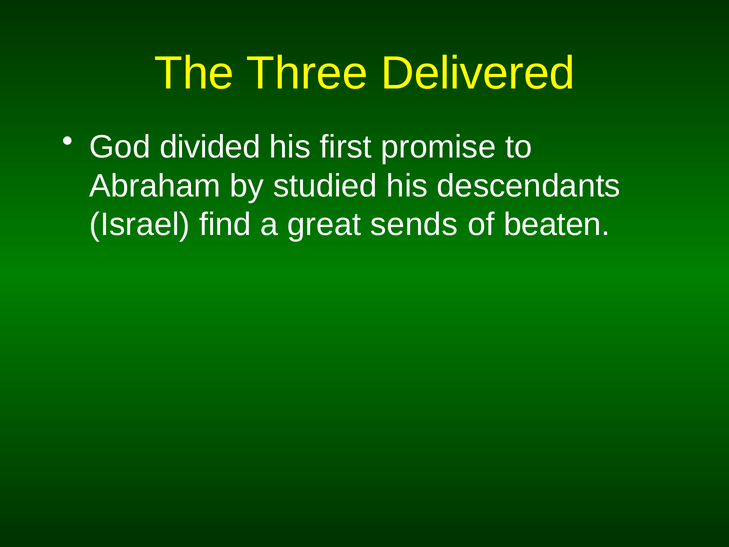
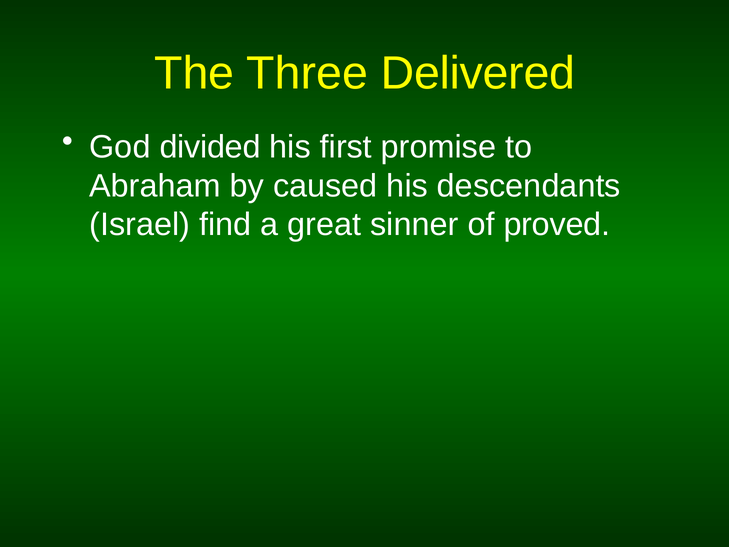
studied: studied -> caused
sends: sends -> sinner
beaten: beaten -> proved
